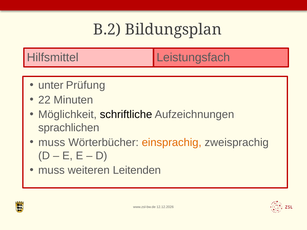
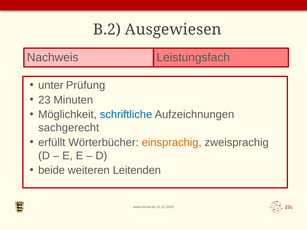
Bildungsplan: Bildungsplan -> Ausgewiesen
Hilfsmittel: Hilfsmittel -> Nachweis
22: 22 -> 23
schriftliche colour: black -> blue
sprachlichen: sprachlichen -> sachgerecht
muss at (52, 143): muss -> erfüllt
muss at (51, 171): muss -> beide
